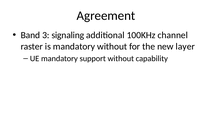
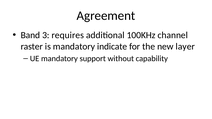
signaling: signaling -> requires
mandatory without: without -> indicate
